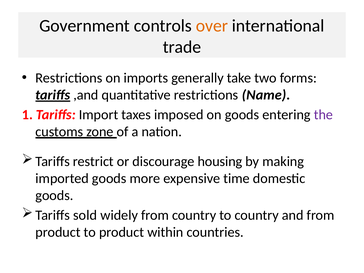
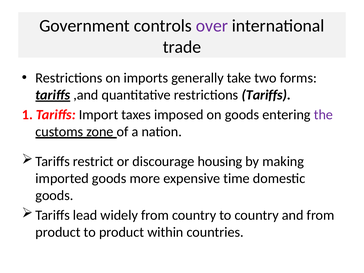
over colour: orange -> purple
restrictions Name: Name -> Tariffs
sold: sold -> lead
